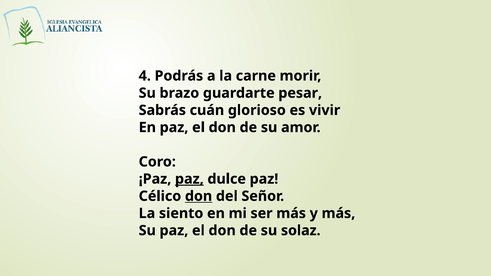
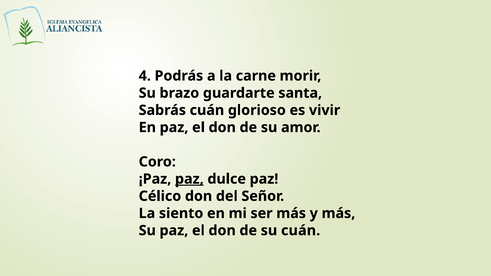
pesar: pesar -> santa
don at (199, 196) underline: present -> none
su solaz: solaz -> cuán
